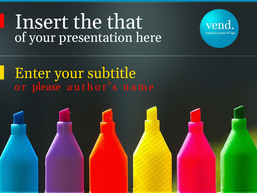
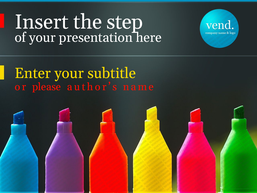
that: that -> step
